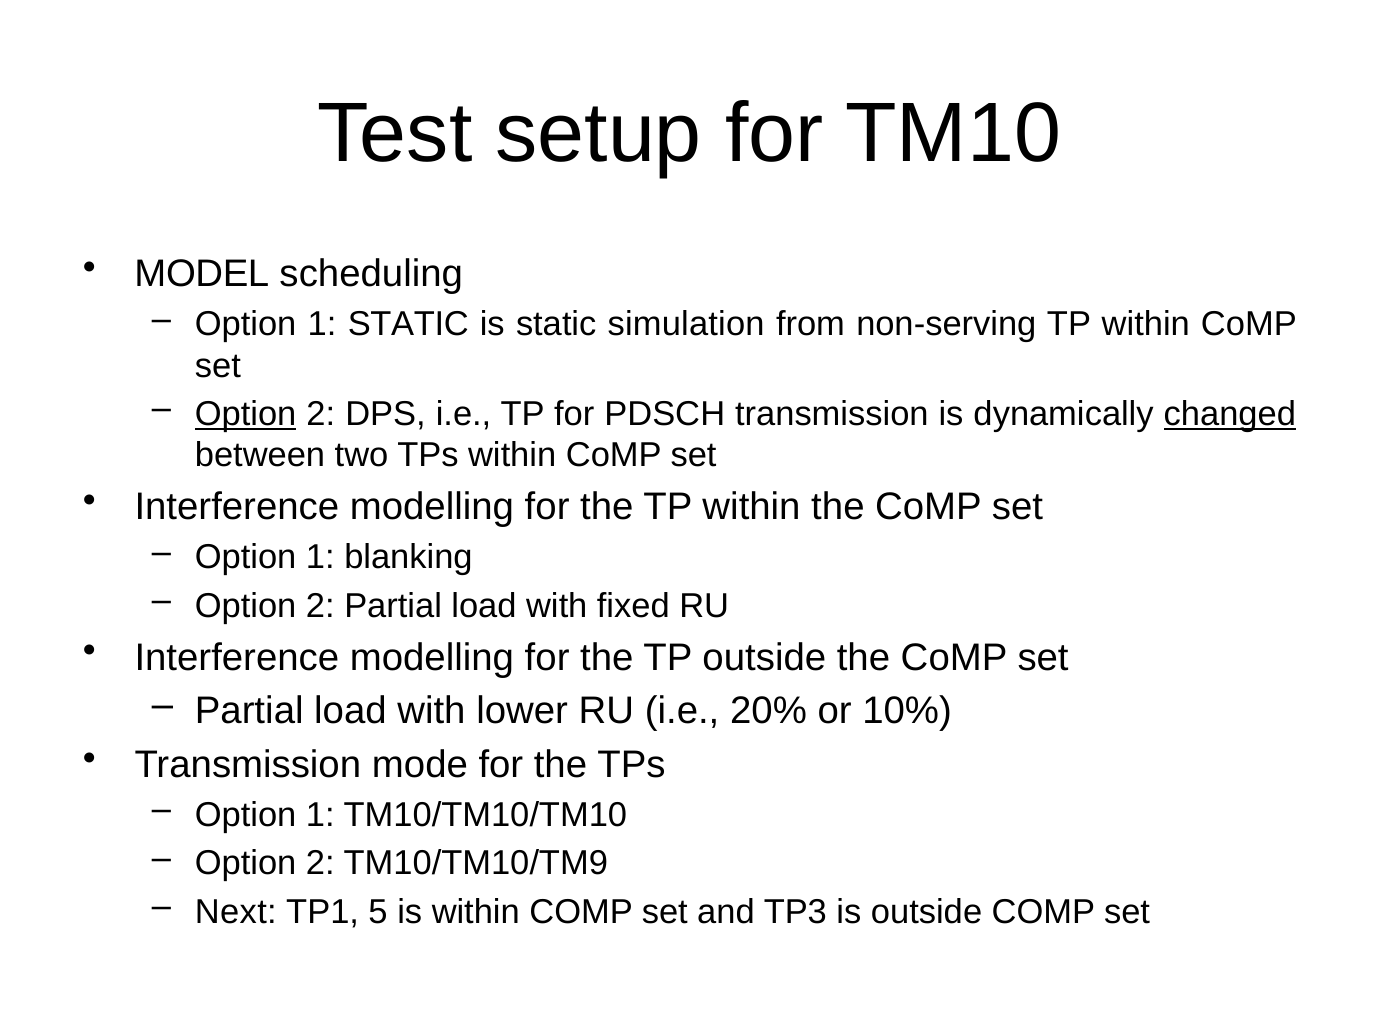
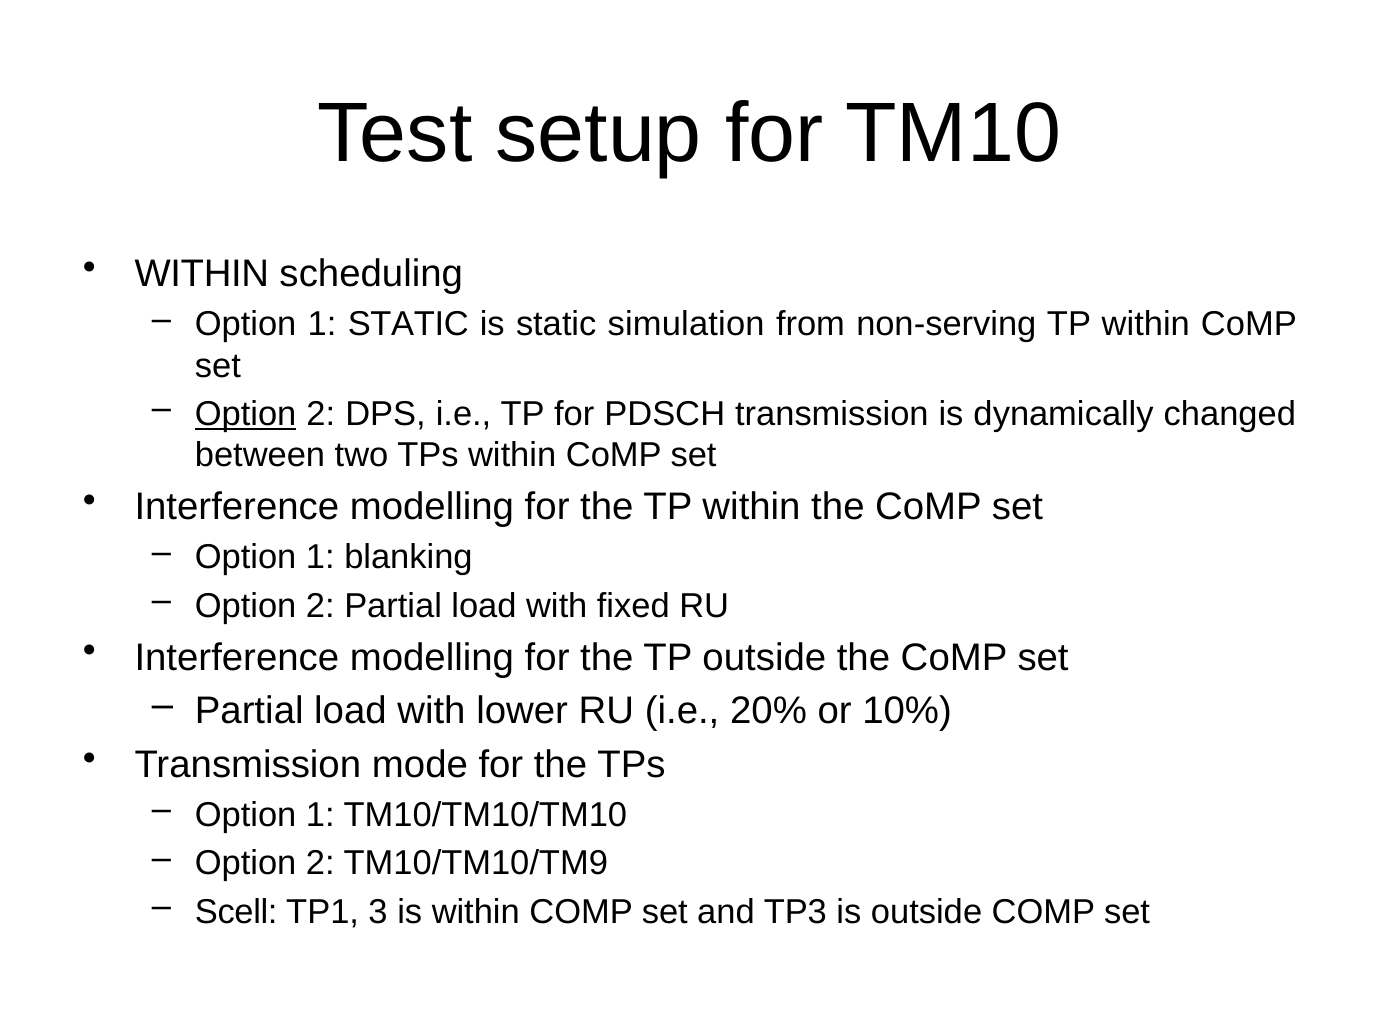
MODEL at (202, 274): MODEL -> WITHIN
changed underline: present -> none
Next: Next -> Scell
5: 5 -> 3
